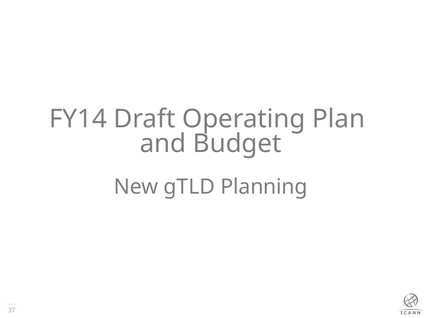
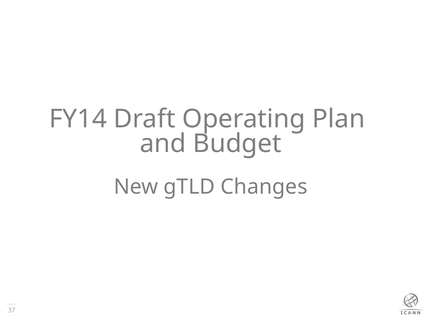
Planning: Planning -> Changes
